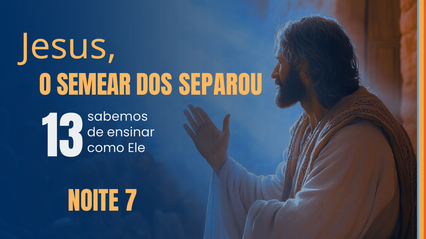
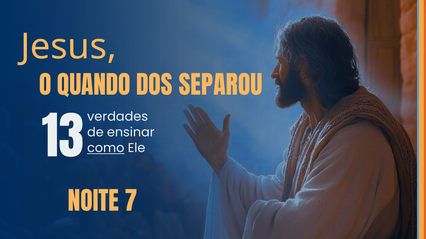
SEMEAR: SEMEAR -> QUANDO
sabemos: sabemos -> verdades
como underline: none -> present
